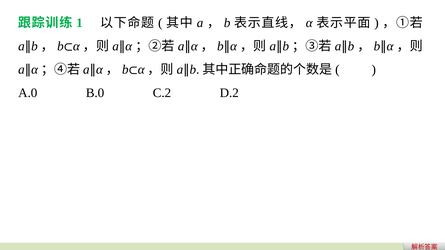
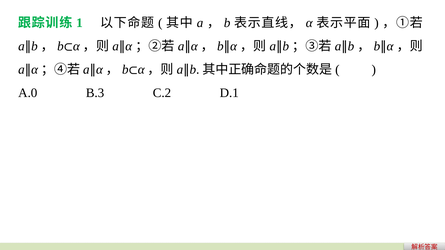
B.0: B.0 -> B.3
D.2: D.2 -> D.1
